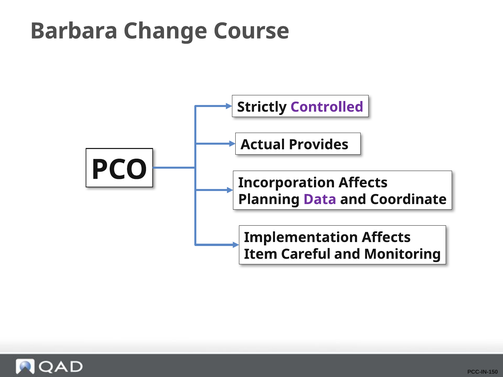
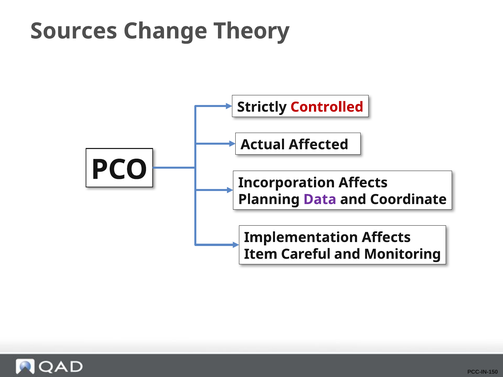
Barbara: Barbara -> Sources
Course: Course -> Theory
Controlled colour: purple -> red
Provides: Provides -> Affected
